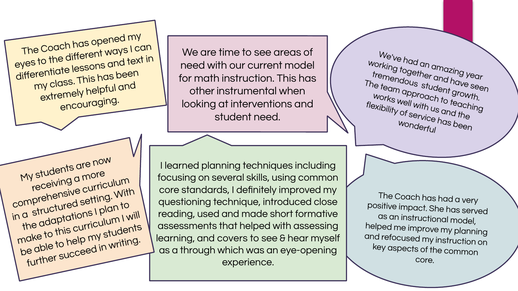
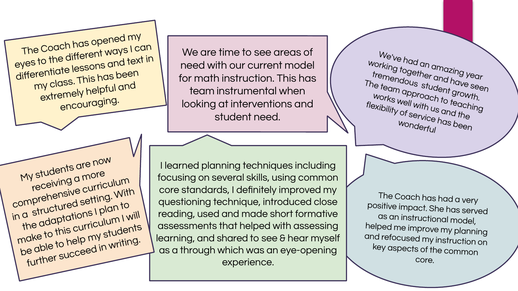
other at (202, 91): other -> team
covers: covers -> shared
